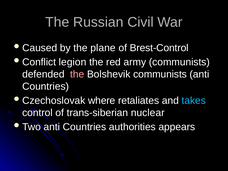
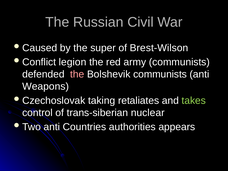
plane: plane -> super
Brest-Control: Brest-Control -> Brest-Wilson
Countries at (46, 86): Countries -> Weapons
where: where -> taking
takes colour: light blue -> light green
